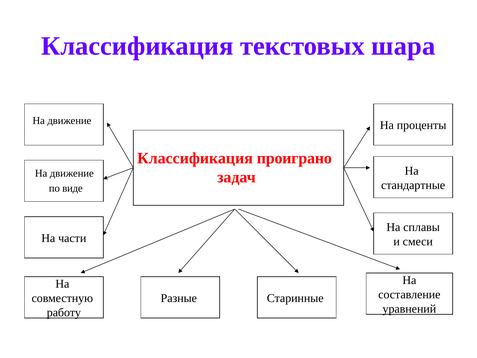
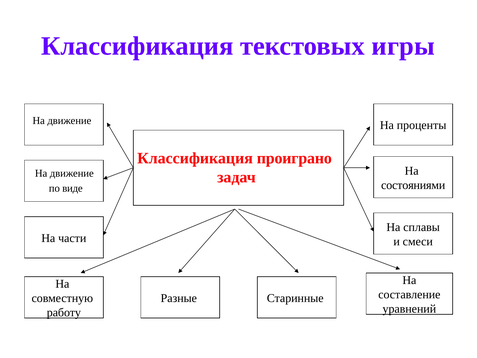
шара: шара -> игры
стандартные: стандартные -> состояниями
